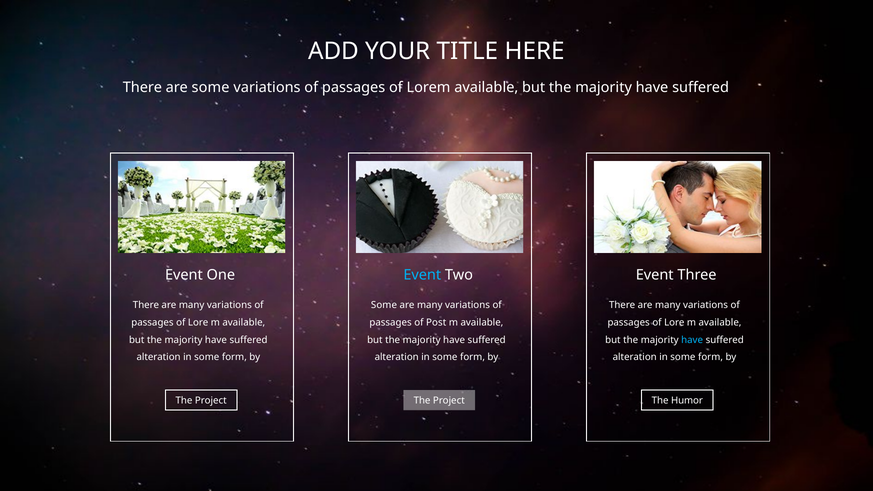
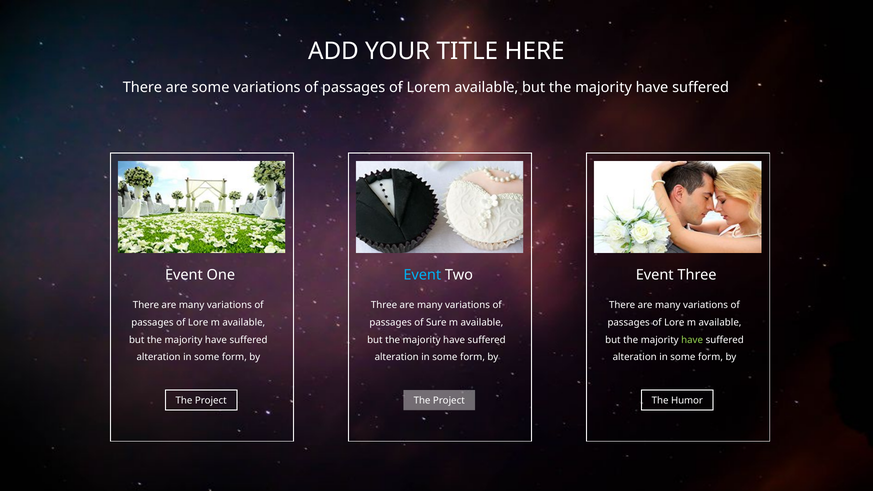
Some at (384, 305): Some -> Three
Post: Post -> Sure
have at (692, 340) colour: light blue -> light green
